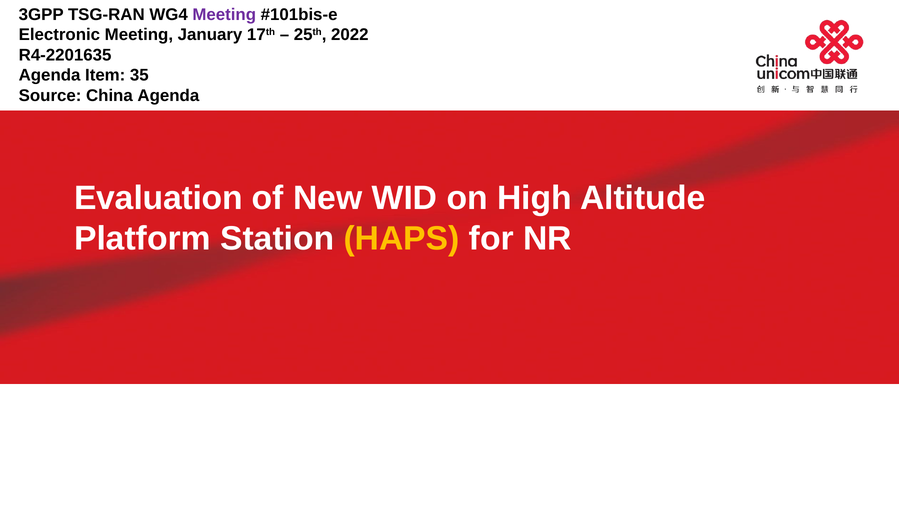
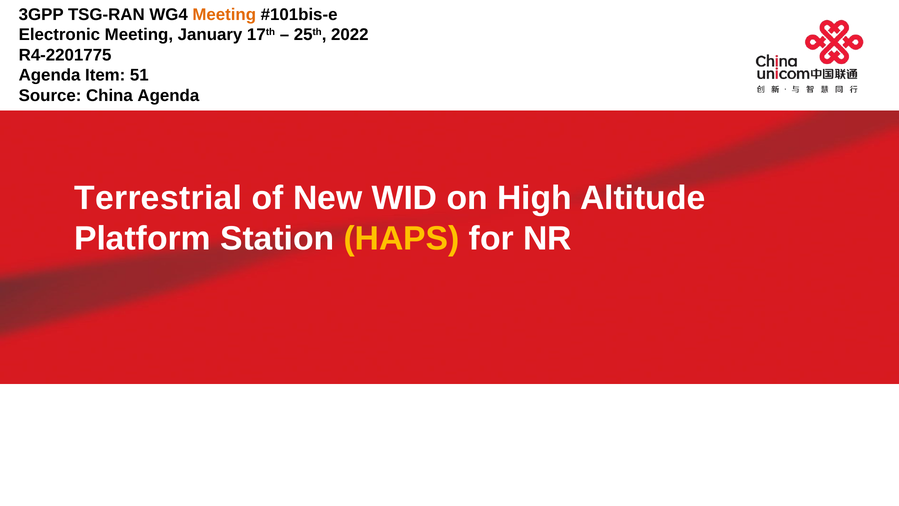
Meeting at (224, 15) colour: purple -> orange
R4-2201635: R4-2201635 -> R4-2201775
35: 35 -> 51
Evaluation: Evaluation -> Terrestrial
